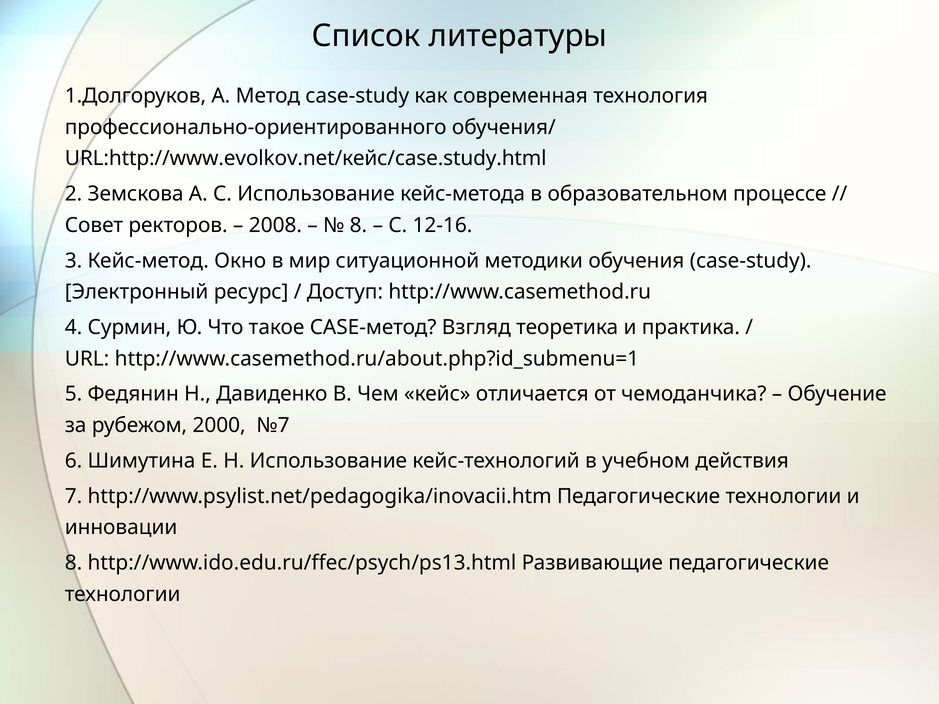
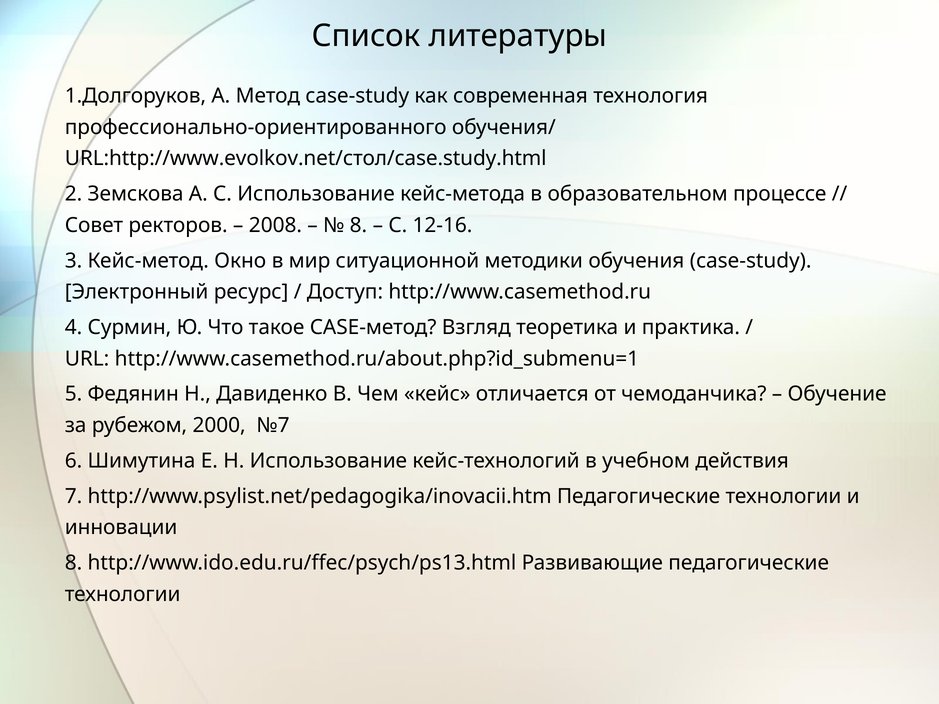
URL:http://www.evolkov.net/кейс/case.study.html: URL:http://www.evolkov.net/кейс/case.study.html -> URL:http://www.evolkov.net/стол/case.study.html
